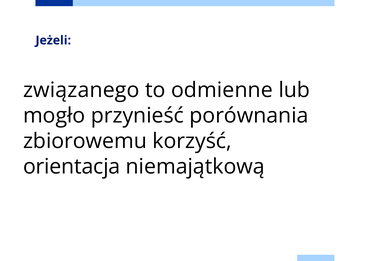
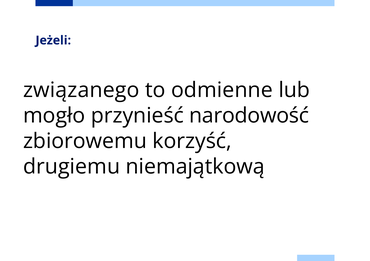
porównania: porównania -> narodowość
orientacja: orientacja -> drugiemu
